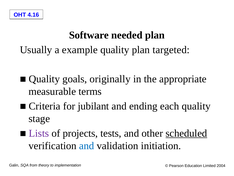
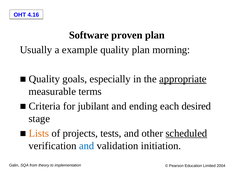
needed: needed -> proven
targeted: targeted -> morning
originally: originally -> especially
appropriate underline: none -> present
each quality: quality -> desired
Lists colour: purple -> orange
